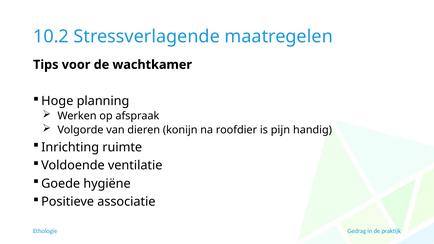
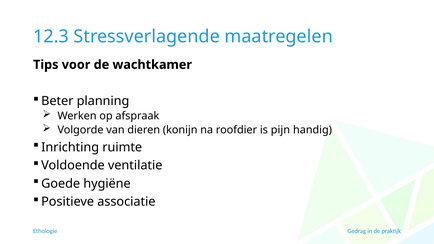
10.2: 10.2 -> 12.3
Hoge: Hoge -> Beter
